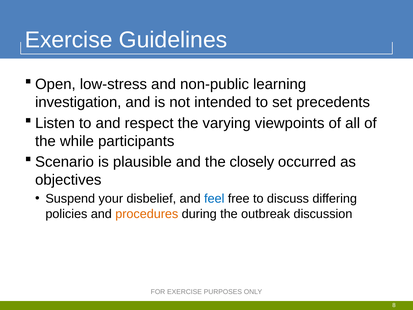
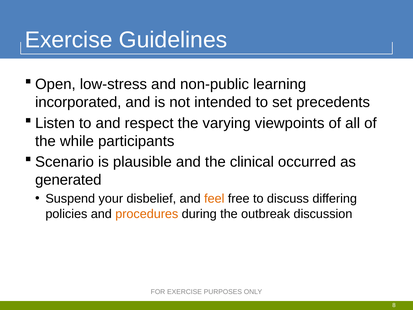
investigation: investigation -> incorporated
closely: closely -> clinical
objectives: objectives -> generated
feel colour: blue -> orange
